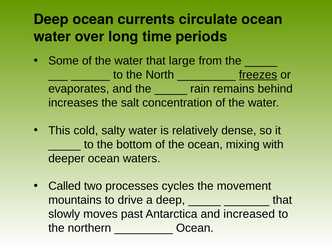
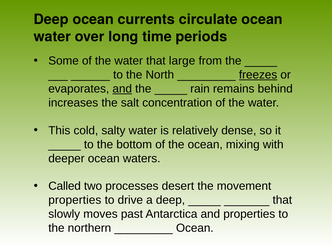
and at (122, 89) underline: none -> present
cycles: cycles -> desert
mountains at (75, 200): mountains -> properties
and increased: increased -> properties
